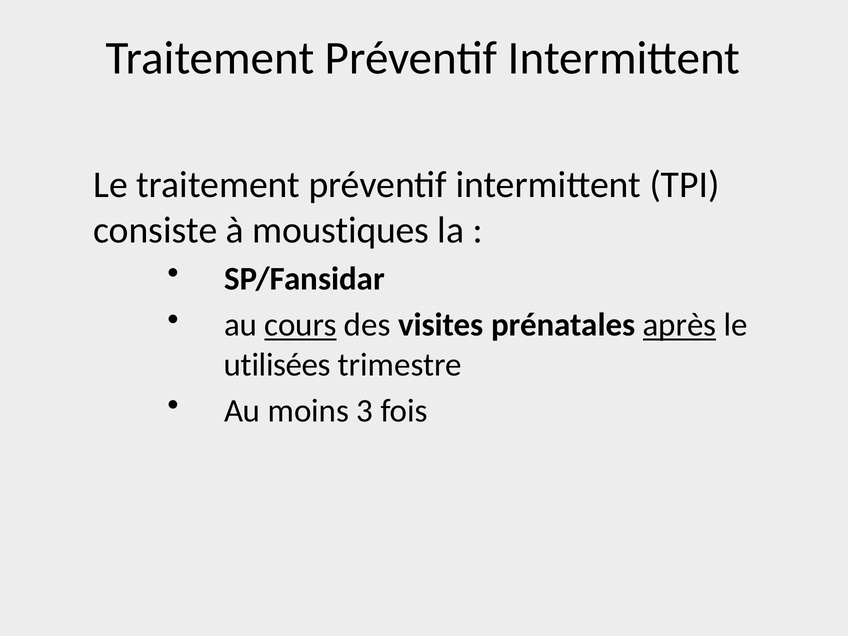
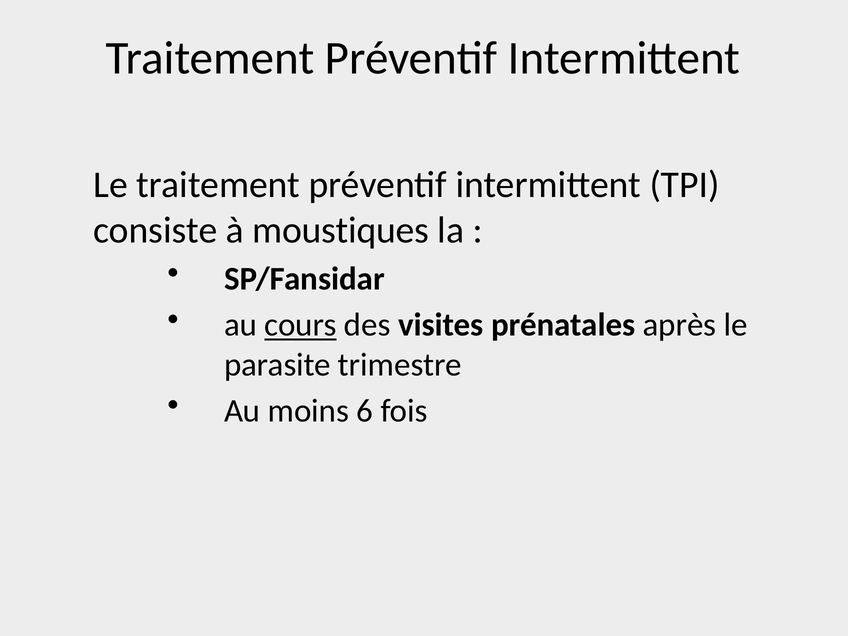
après underline: present -> none
utilisées: utilisées -> parasite
3: 3 -> 6
